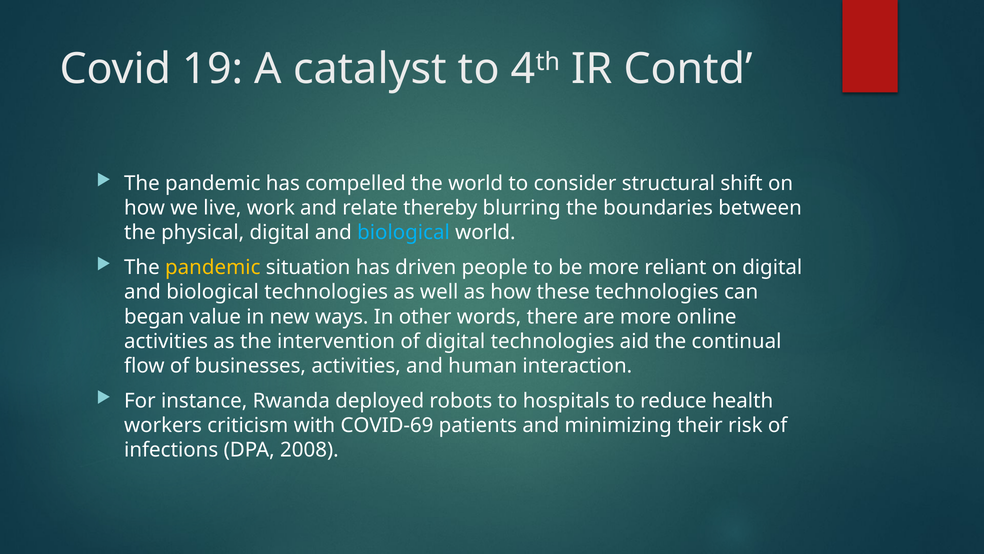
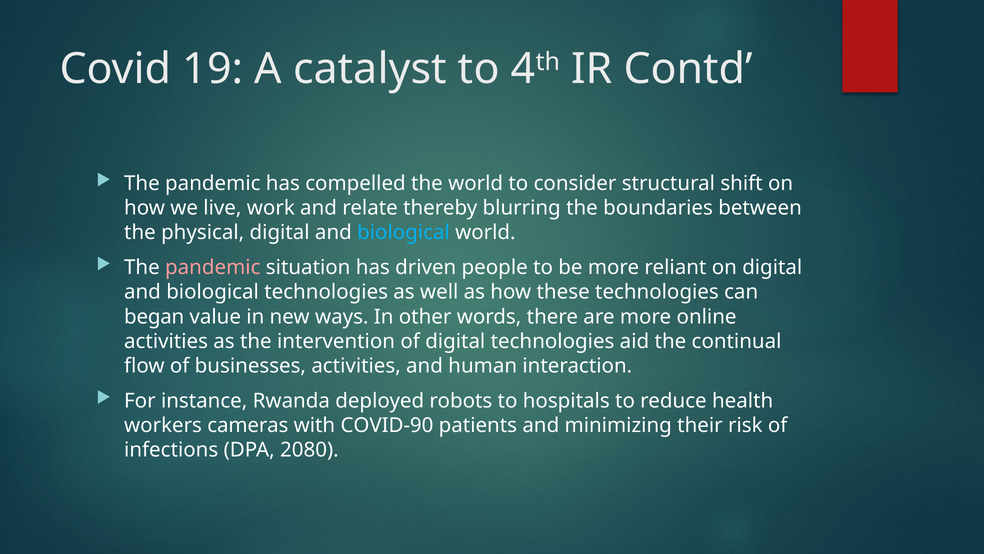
pandemic at (213, 267) colour: yellow -> pink
criticism: criticism -> cameras
COVID-69: COVID-69 -> COVID-90
2008: 2008 -> 2080
